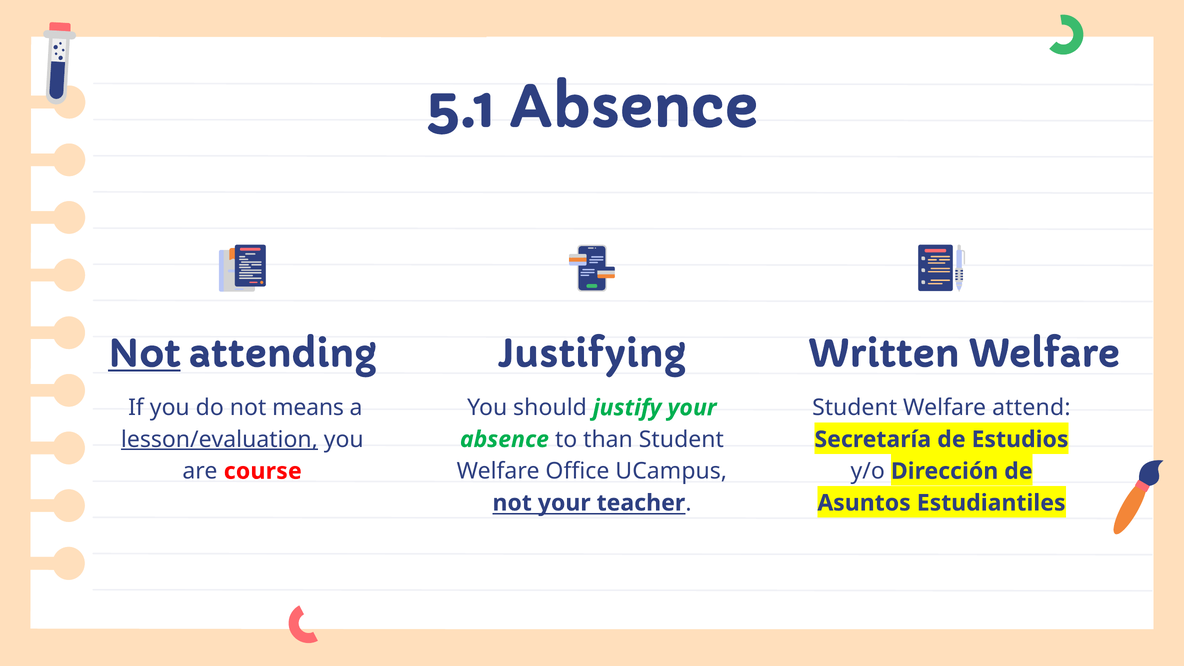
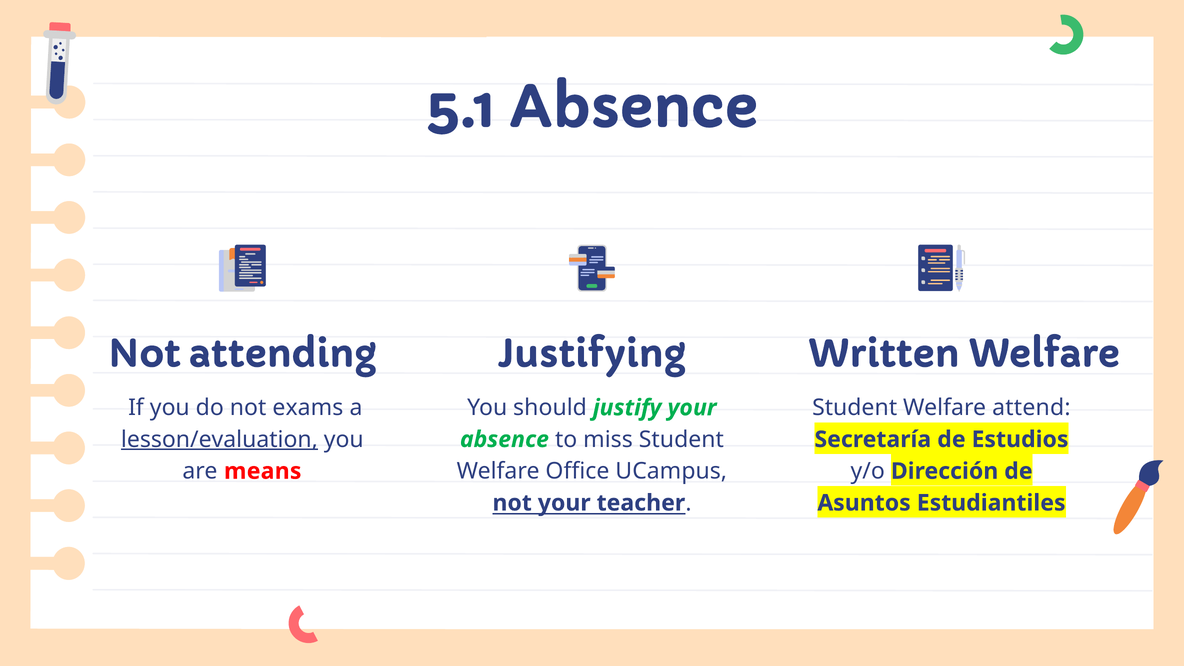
Not at (144, 354) underline: present -> none
means: means -> exams
than: than -> miss
course: course -> means
